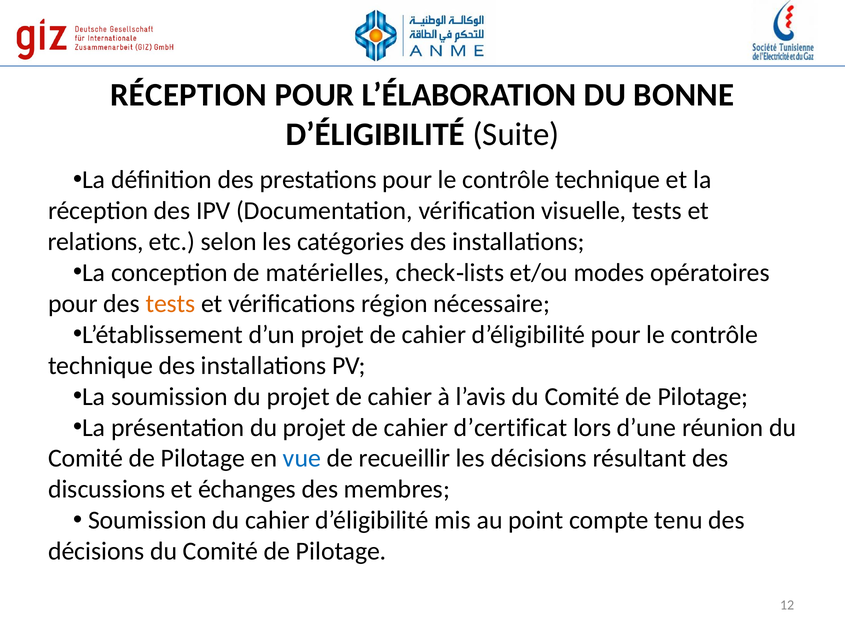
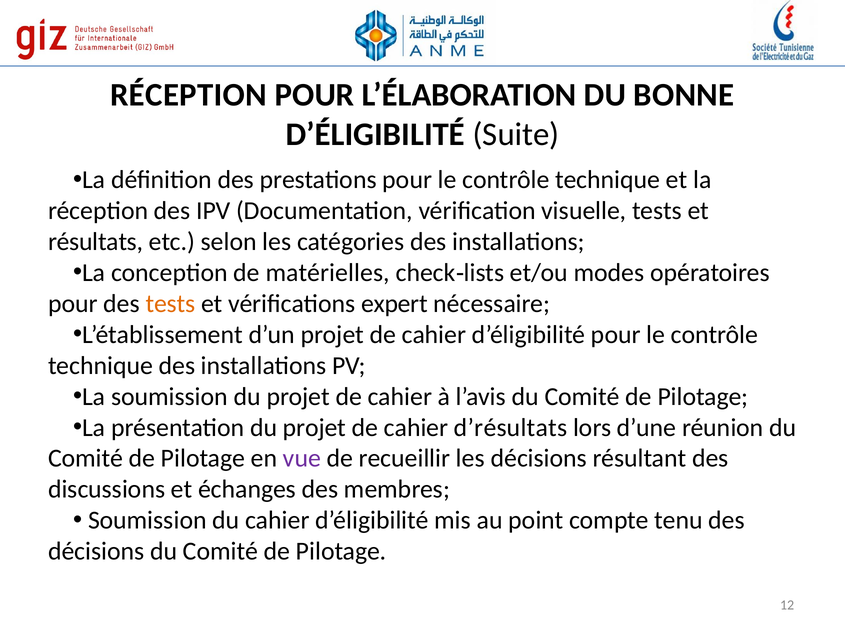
relations: relations -> résultats
région: région -> expert
d’certificat: d’certificat -> d’résultats
vue colour: blue -> purple
